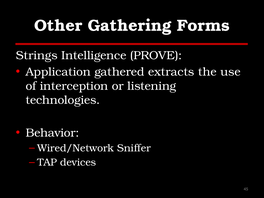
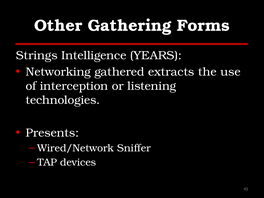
PROVE: PROVE -> YEARS
Application: Application -> Networking
Behavior: Behavior -> Presents
